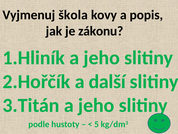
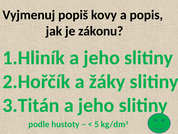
škola: škola -> popiš
další: další -> žáky
